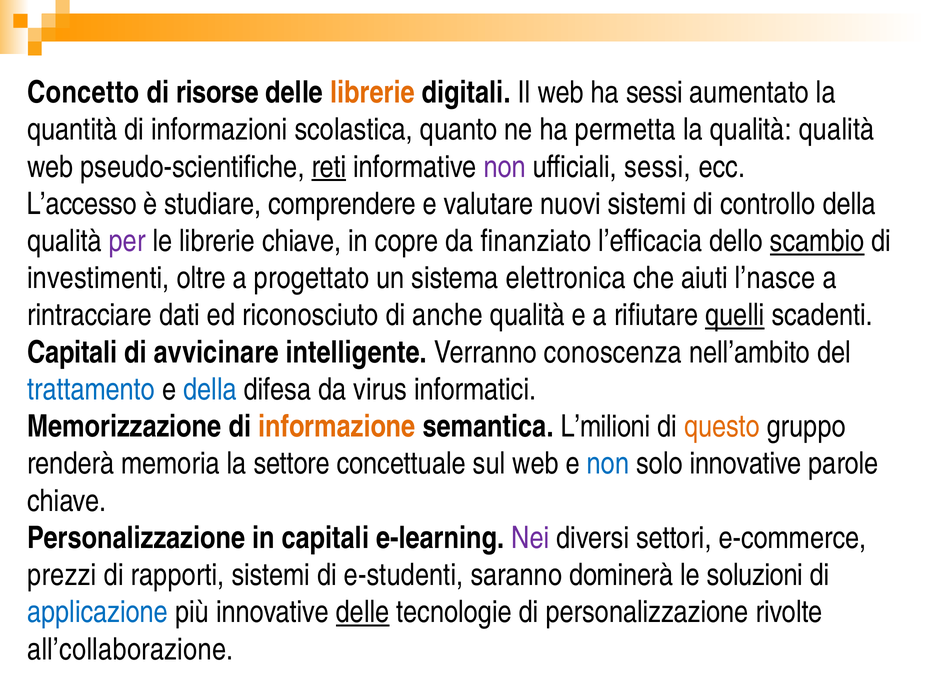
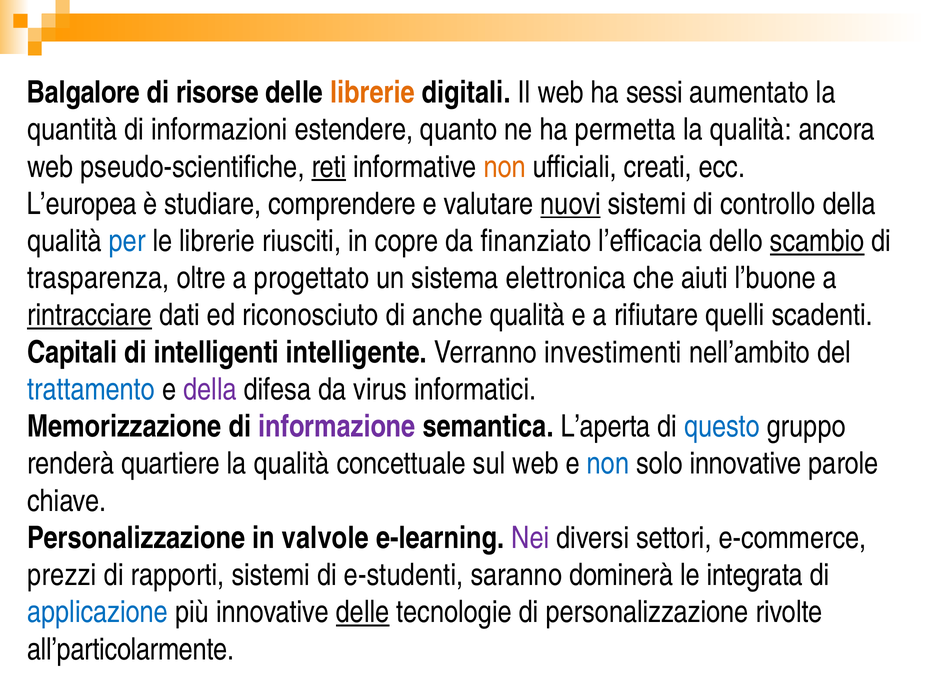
Concetto: Concetto -> Balgalore
scolastica: scolastica -> estendere
qualità qualità: qualità -> ancora
non at (505, 167) colour: purple -> orange
ufficiali sessi: sessi -> creati
L’accesso: L’accesso -> L’europea
nuovi underline: none -> present
per colour: purple -> blue
librerie chiave: chiave -> riusciti
investimenti: investimenti -> trasparenza
l’nasce: l’nasce -> l’buone
rintracciare underline: none -> present
quelli underline: present -> none
avvicinare: avvicinare -> intelligenti
conoscenza: conoscenza -> investimenti
della at (210, 390) colour: blue -> purple
informazione colour: orange -> purple
L’milioni: L’milioni -> L’aperta
questo colour: orange -> blue
memoria: memoria -> quartiere
settore at (292, 464): settore -> qualità
in capitali: capitali -> valvole
soluzioni: soluzioni -> integrata
all’collaborazione: all’collaborazione -> all’particolarmente
